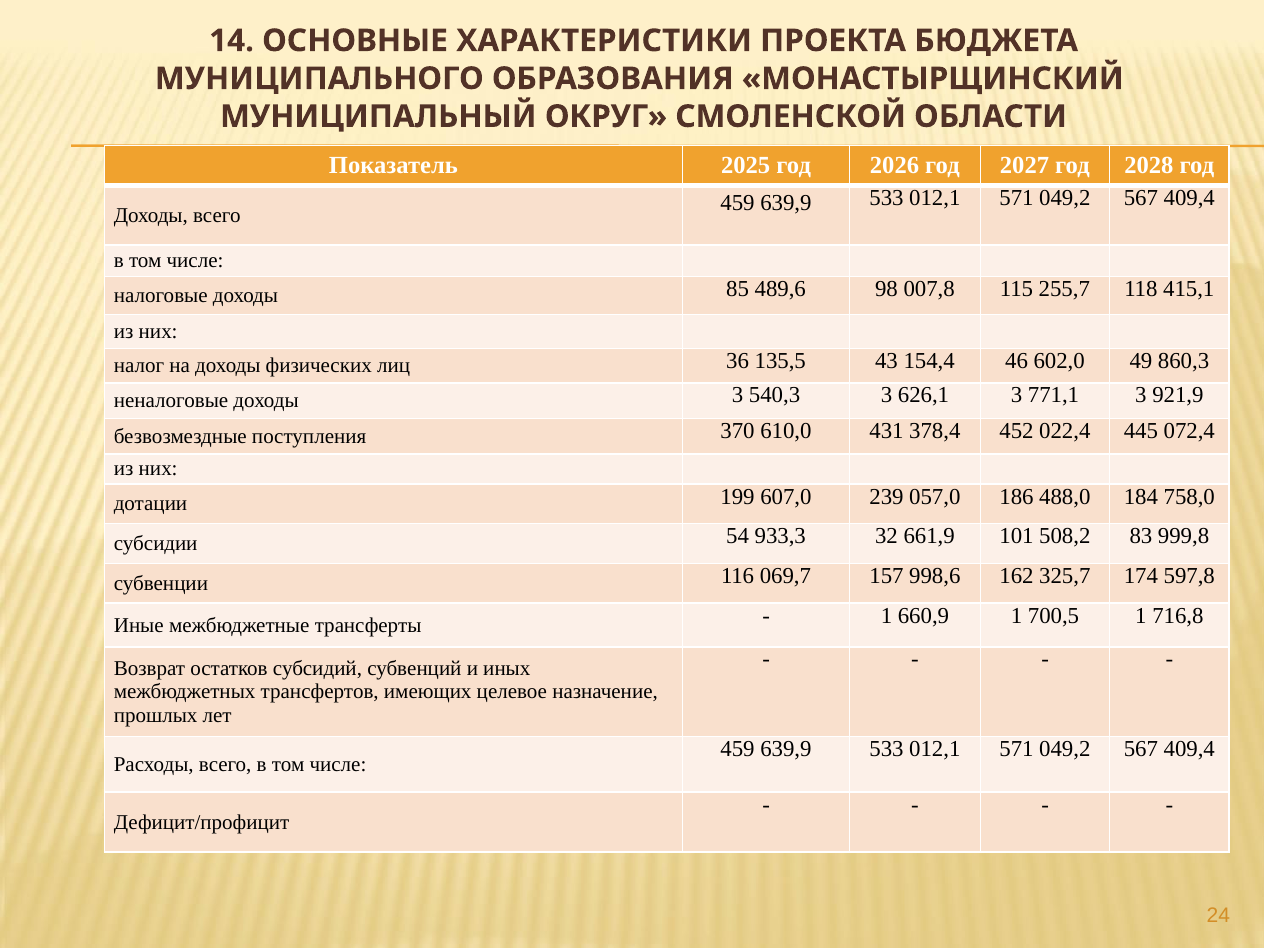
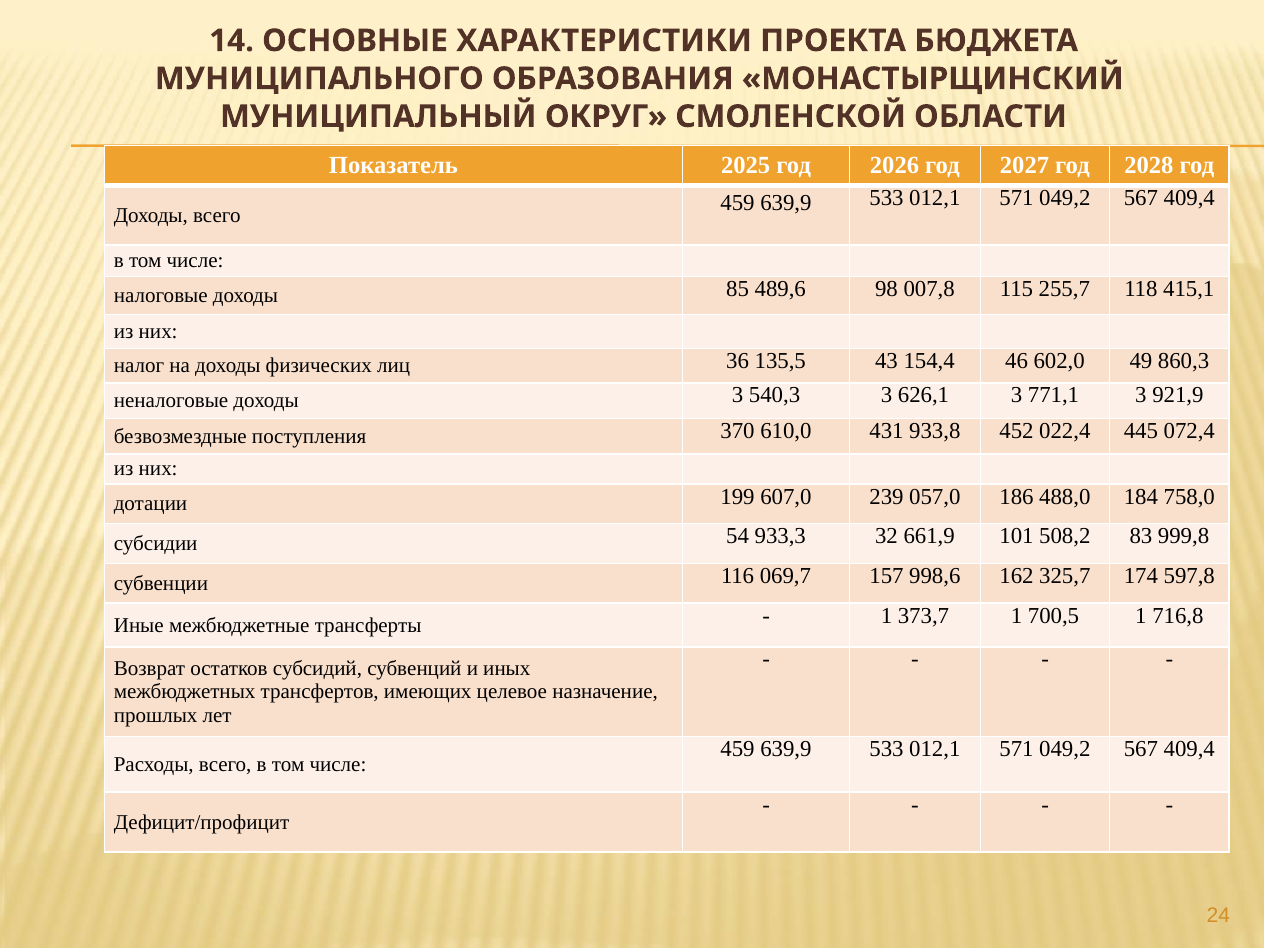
378,4: 378,4 -> 933,8
660,9: 660,9 -> 373,7
